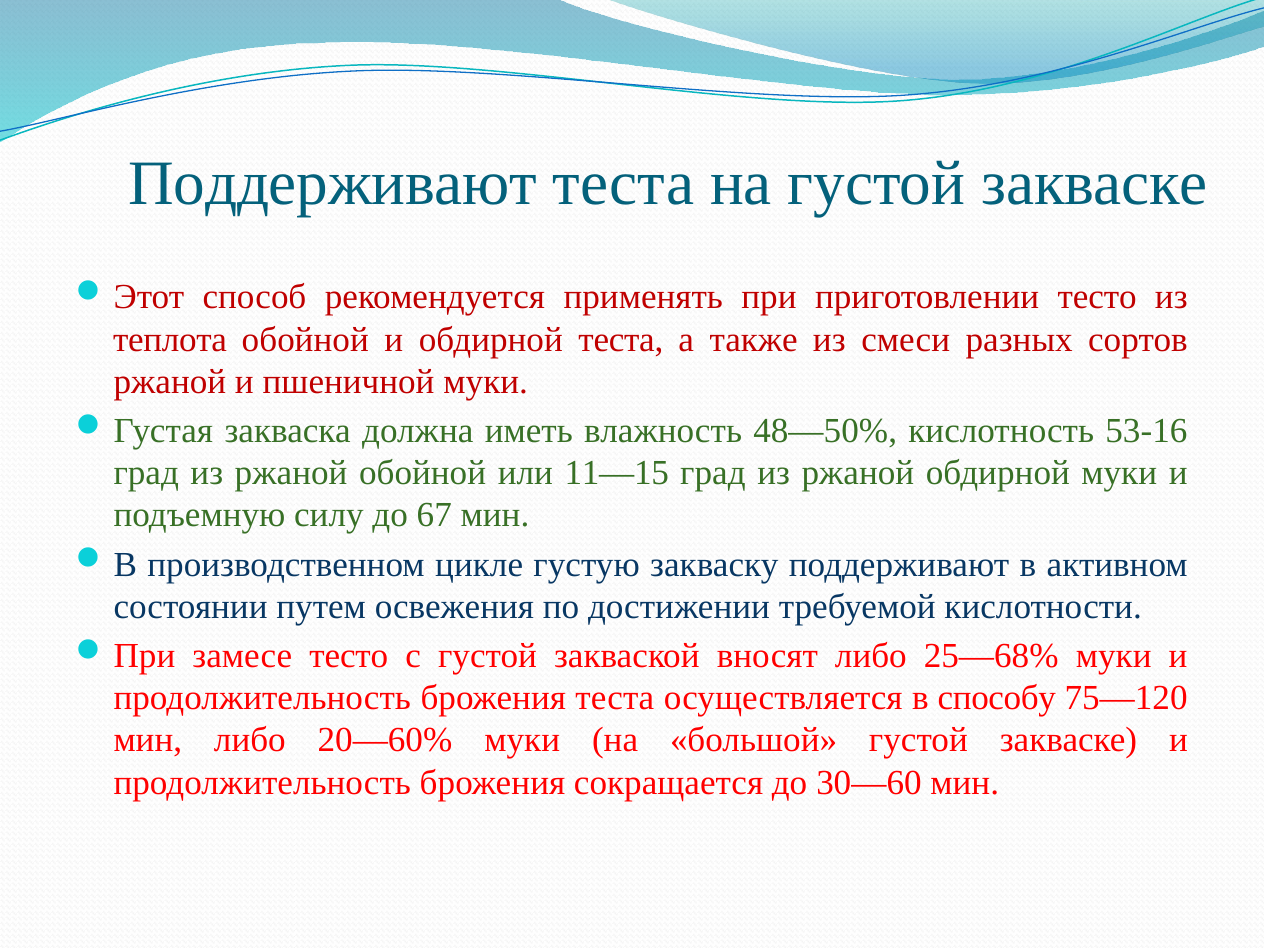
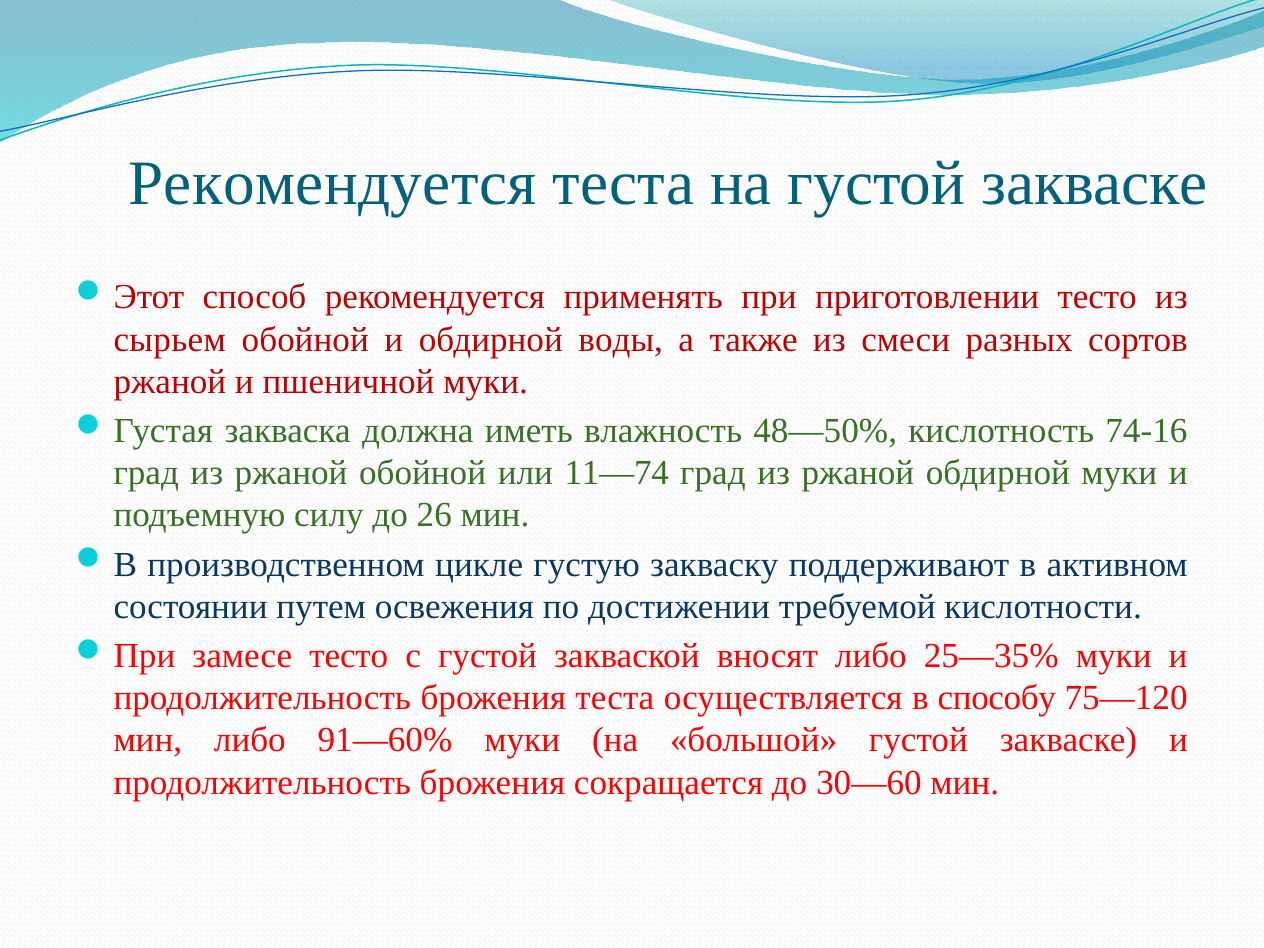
Поддерживают at (333, 184): Поддерживают -> Рекомендуется
теплота: теплота -> сырьем
обдирной теста: теста -> воды
53-16: 53-16 -> 74-16
11—15: 11—15 -> 11—74
67: 67 -> 26
25—68%: 25—68% -> 25—35%
20—60%: 20—60% -> 91—60%
